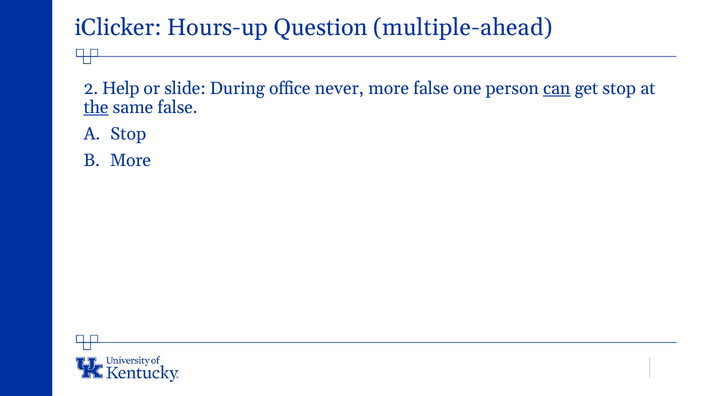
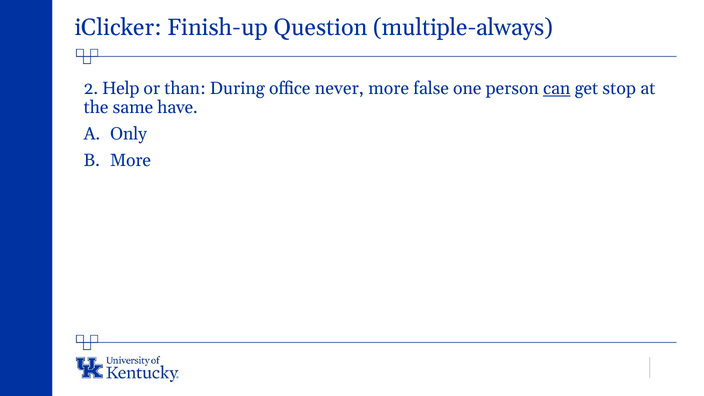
Hours-up: Hours-up -> Finish-up
multiple-ahead: multiple-ahead -> multiple-always
slide: slide -> than
the underline: present -> none
same false: false -> have
Stop at (128, 134): Stop -> Only
